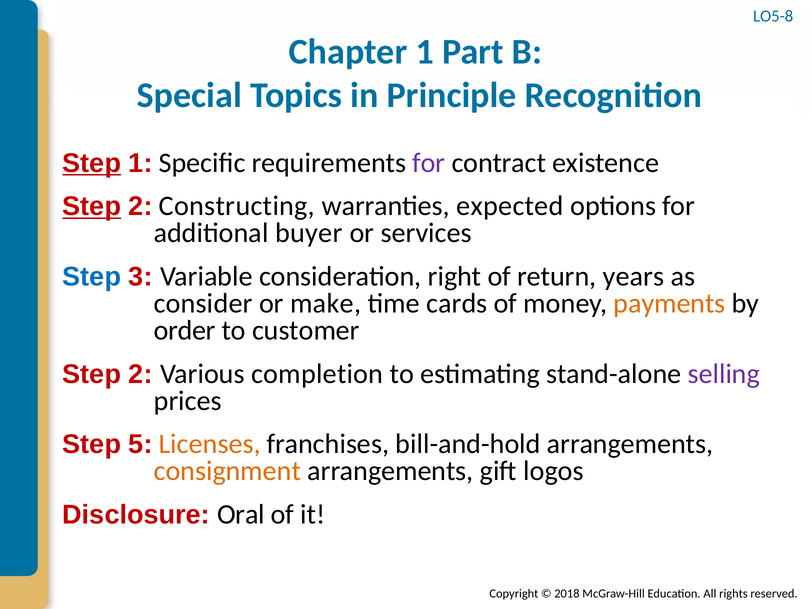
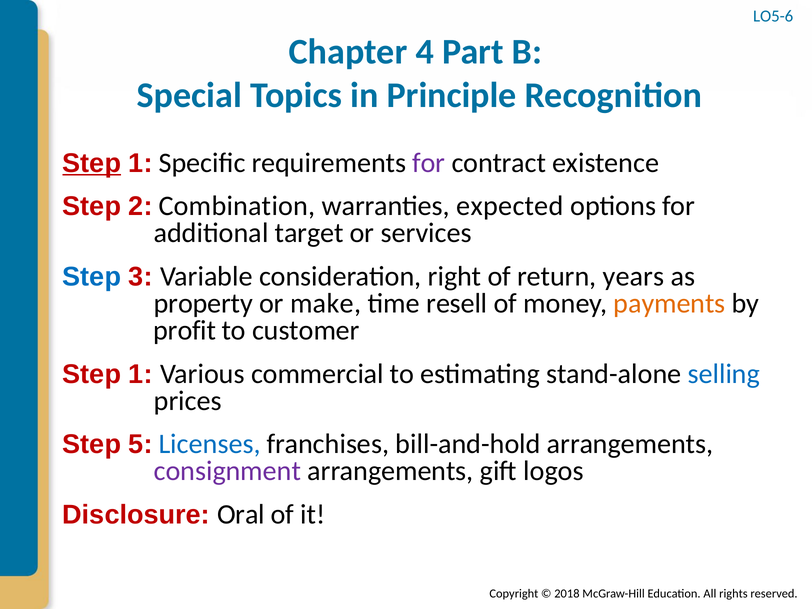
LO5-8: LO5-8 -> LO5-6
Chapter 1: 1 -> 4
Step at (92, 206) underline: present -> none
Constructing: Constructing -> Combination
buyer: buyer -> target
consider: consider -> property
cards: cards -> resell
order: order -> profit
2 at (141, 374): 2 -> 1
completion: completion -> commercial
selling colour: purple -> blue
Licenses colour: orange -> blue
consignment colour: orange -> purple
